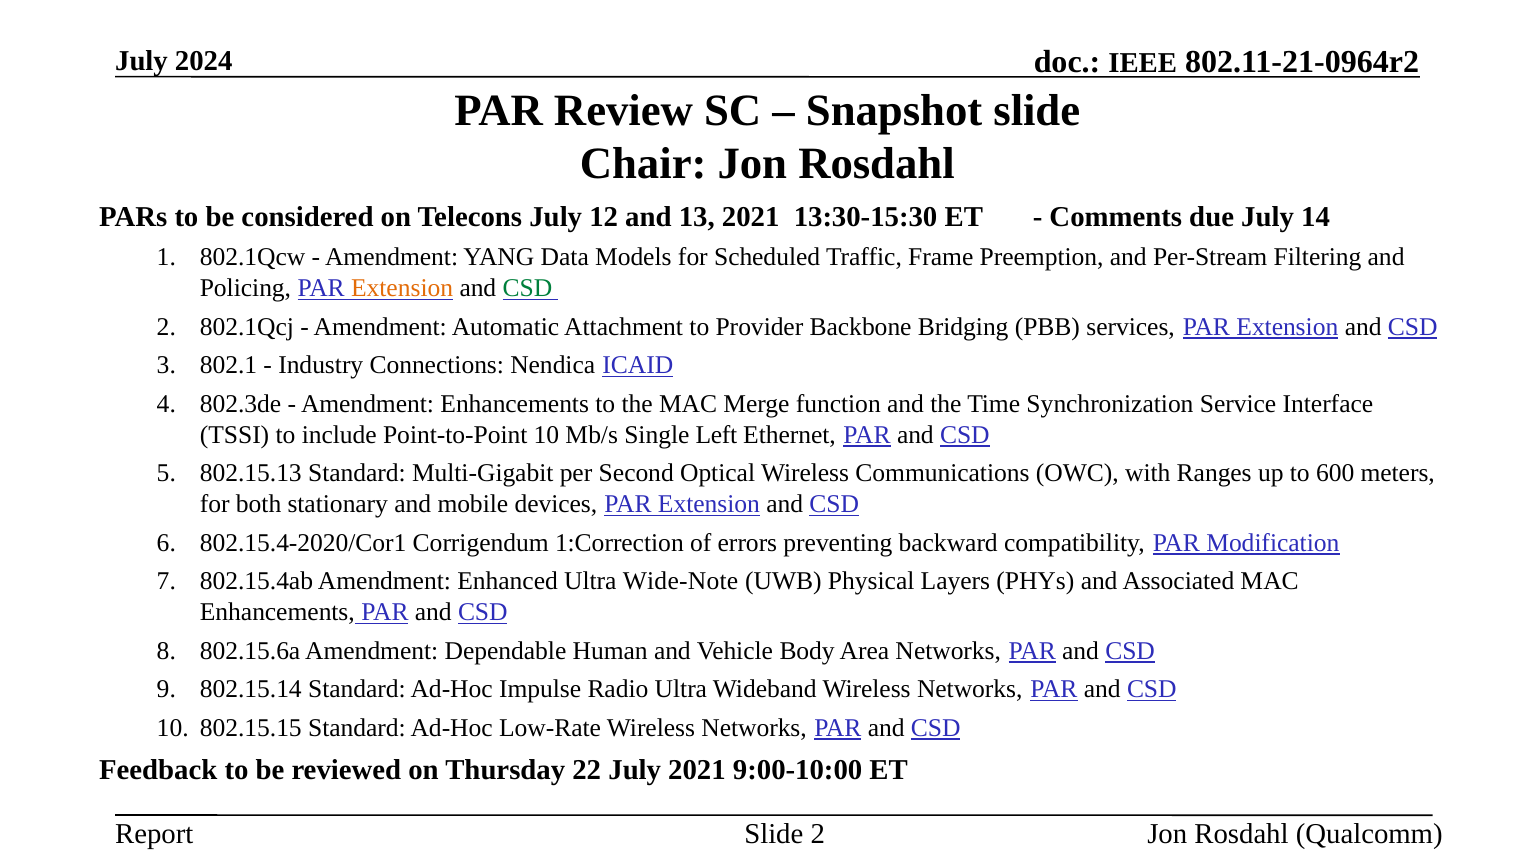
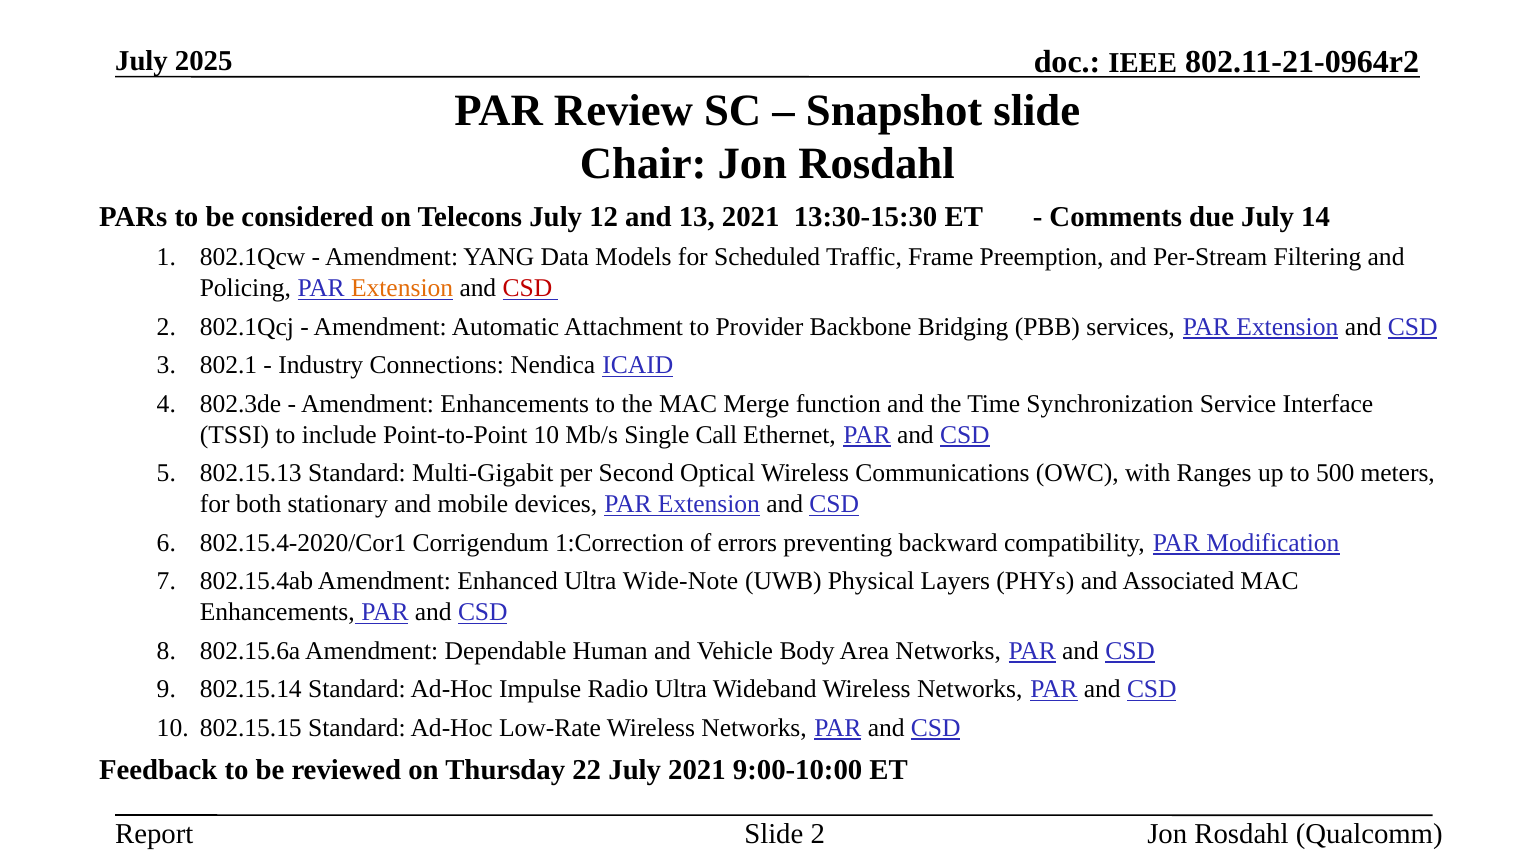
2024: 2024 -> 2025
CSD at (527, 288) colour: green -> red
Left: Left -> Call
600: 600 -> 500
